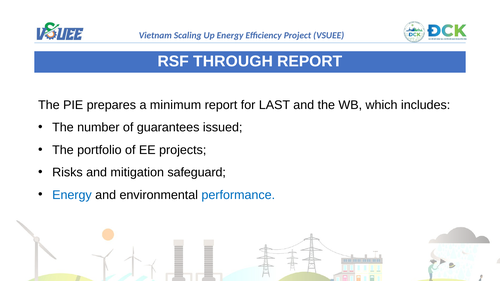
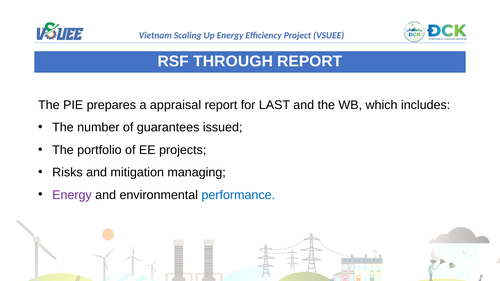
minimum: minimum -> appraisal
safeguard: safeguard -> managing
Energy at (72, 195) colour: blue -> purple
